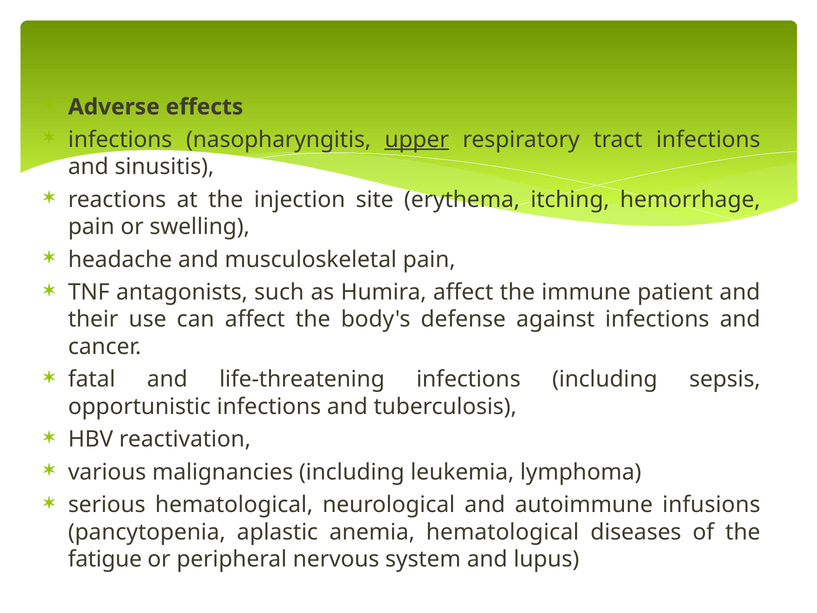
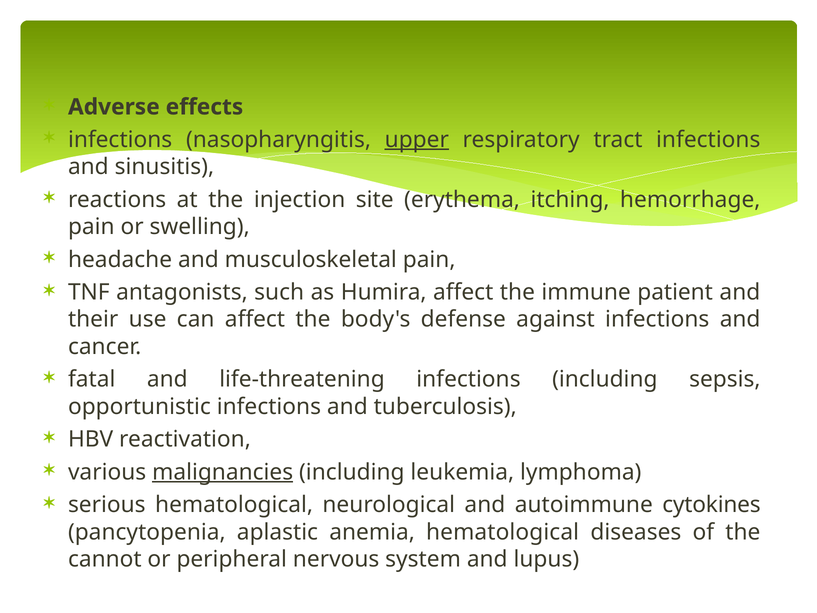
malignancies underline: none -> present
infusions: infusions -> cytokines
fatigue: fatigue -> cannot
